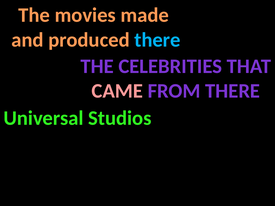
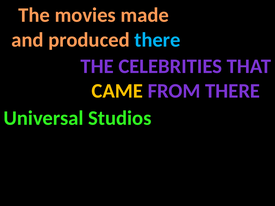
CAME colour: pink -> yellow
